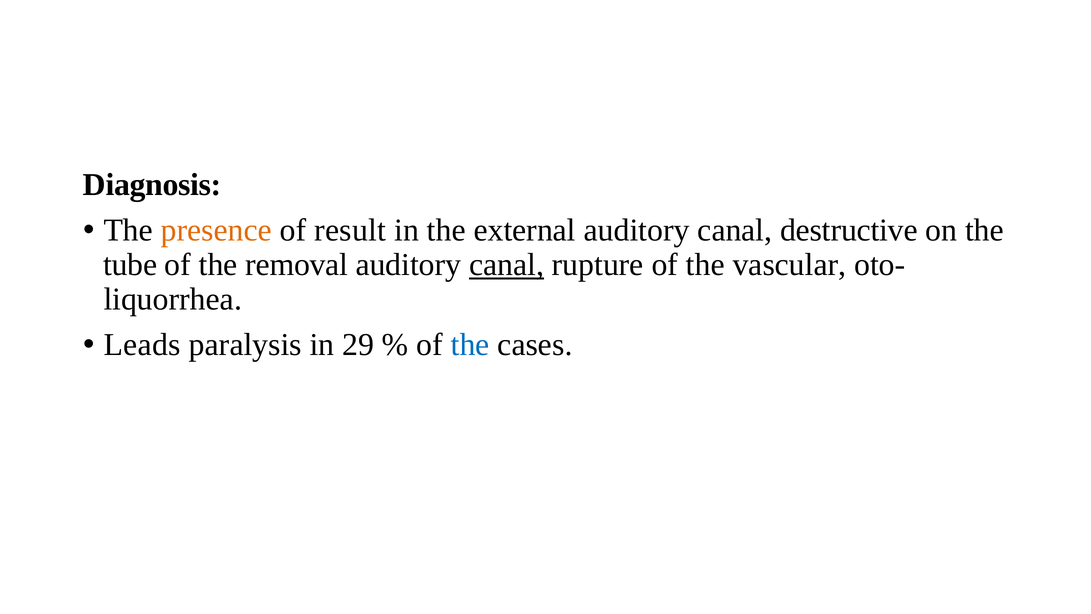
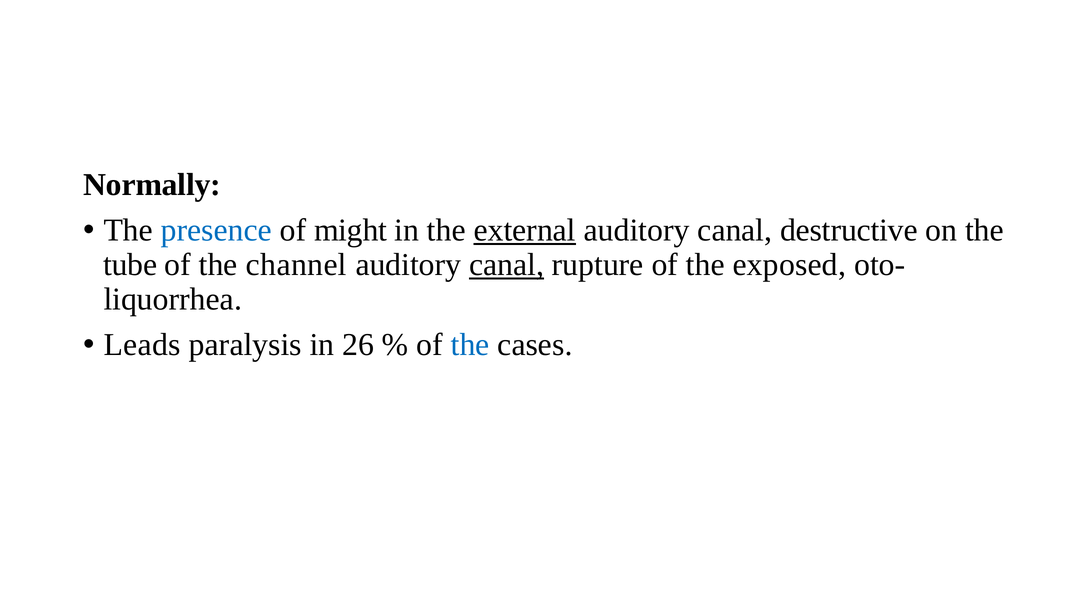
Diagnosis: Diagnosis -> Normally
presence colour: orange -> blue
result: result -> might
external underline: none -> present
removal: removal -> channel
vascular: vascular -> exposed
29: 29 -> 26
